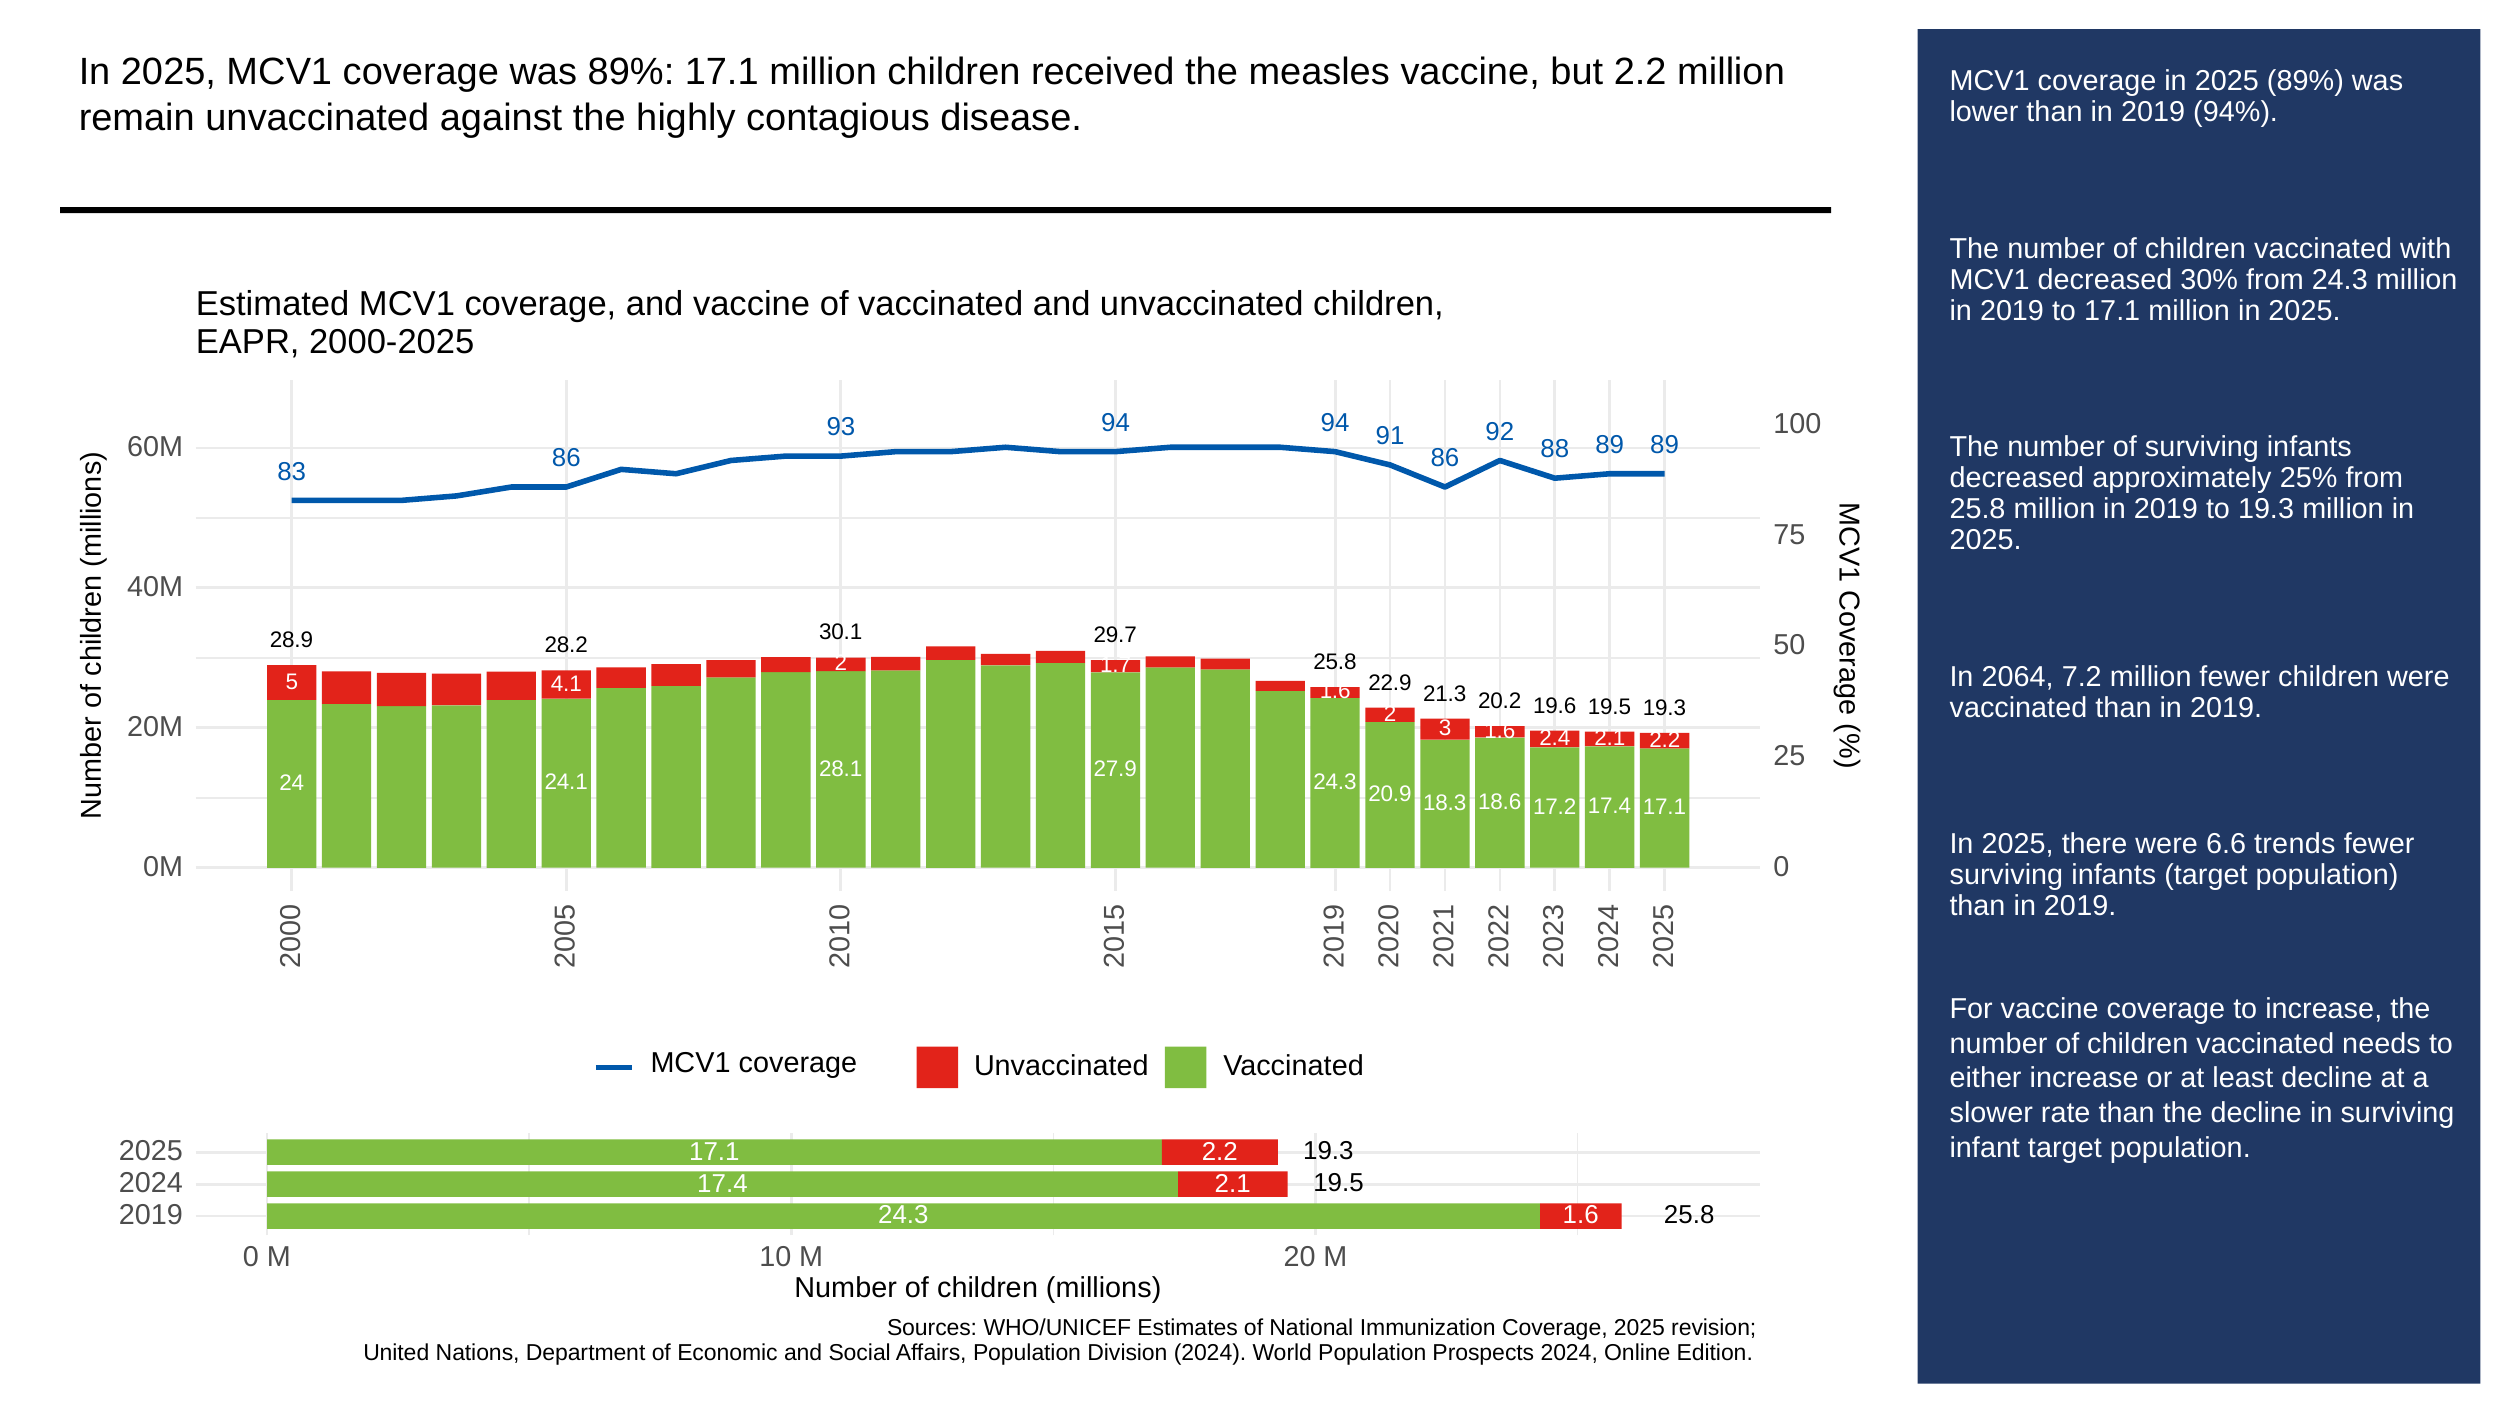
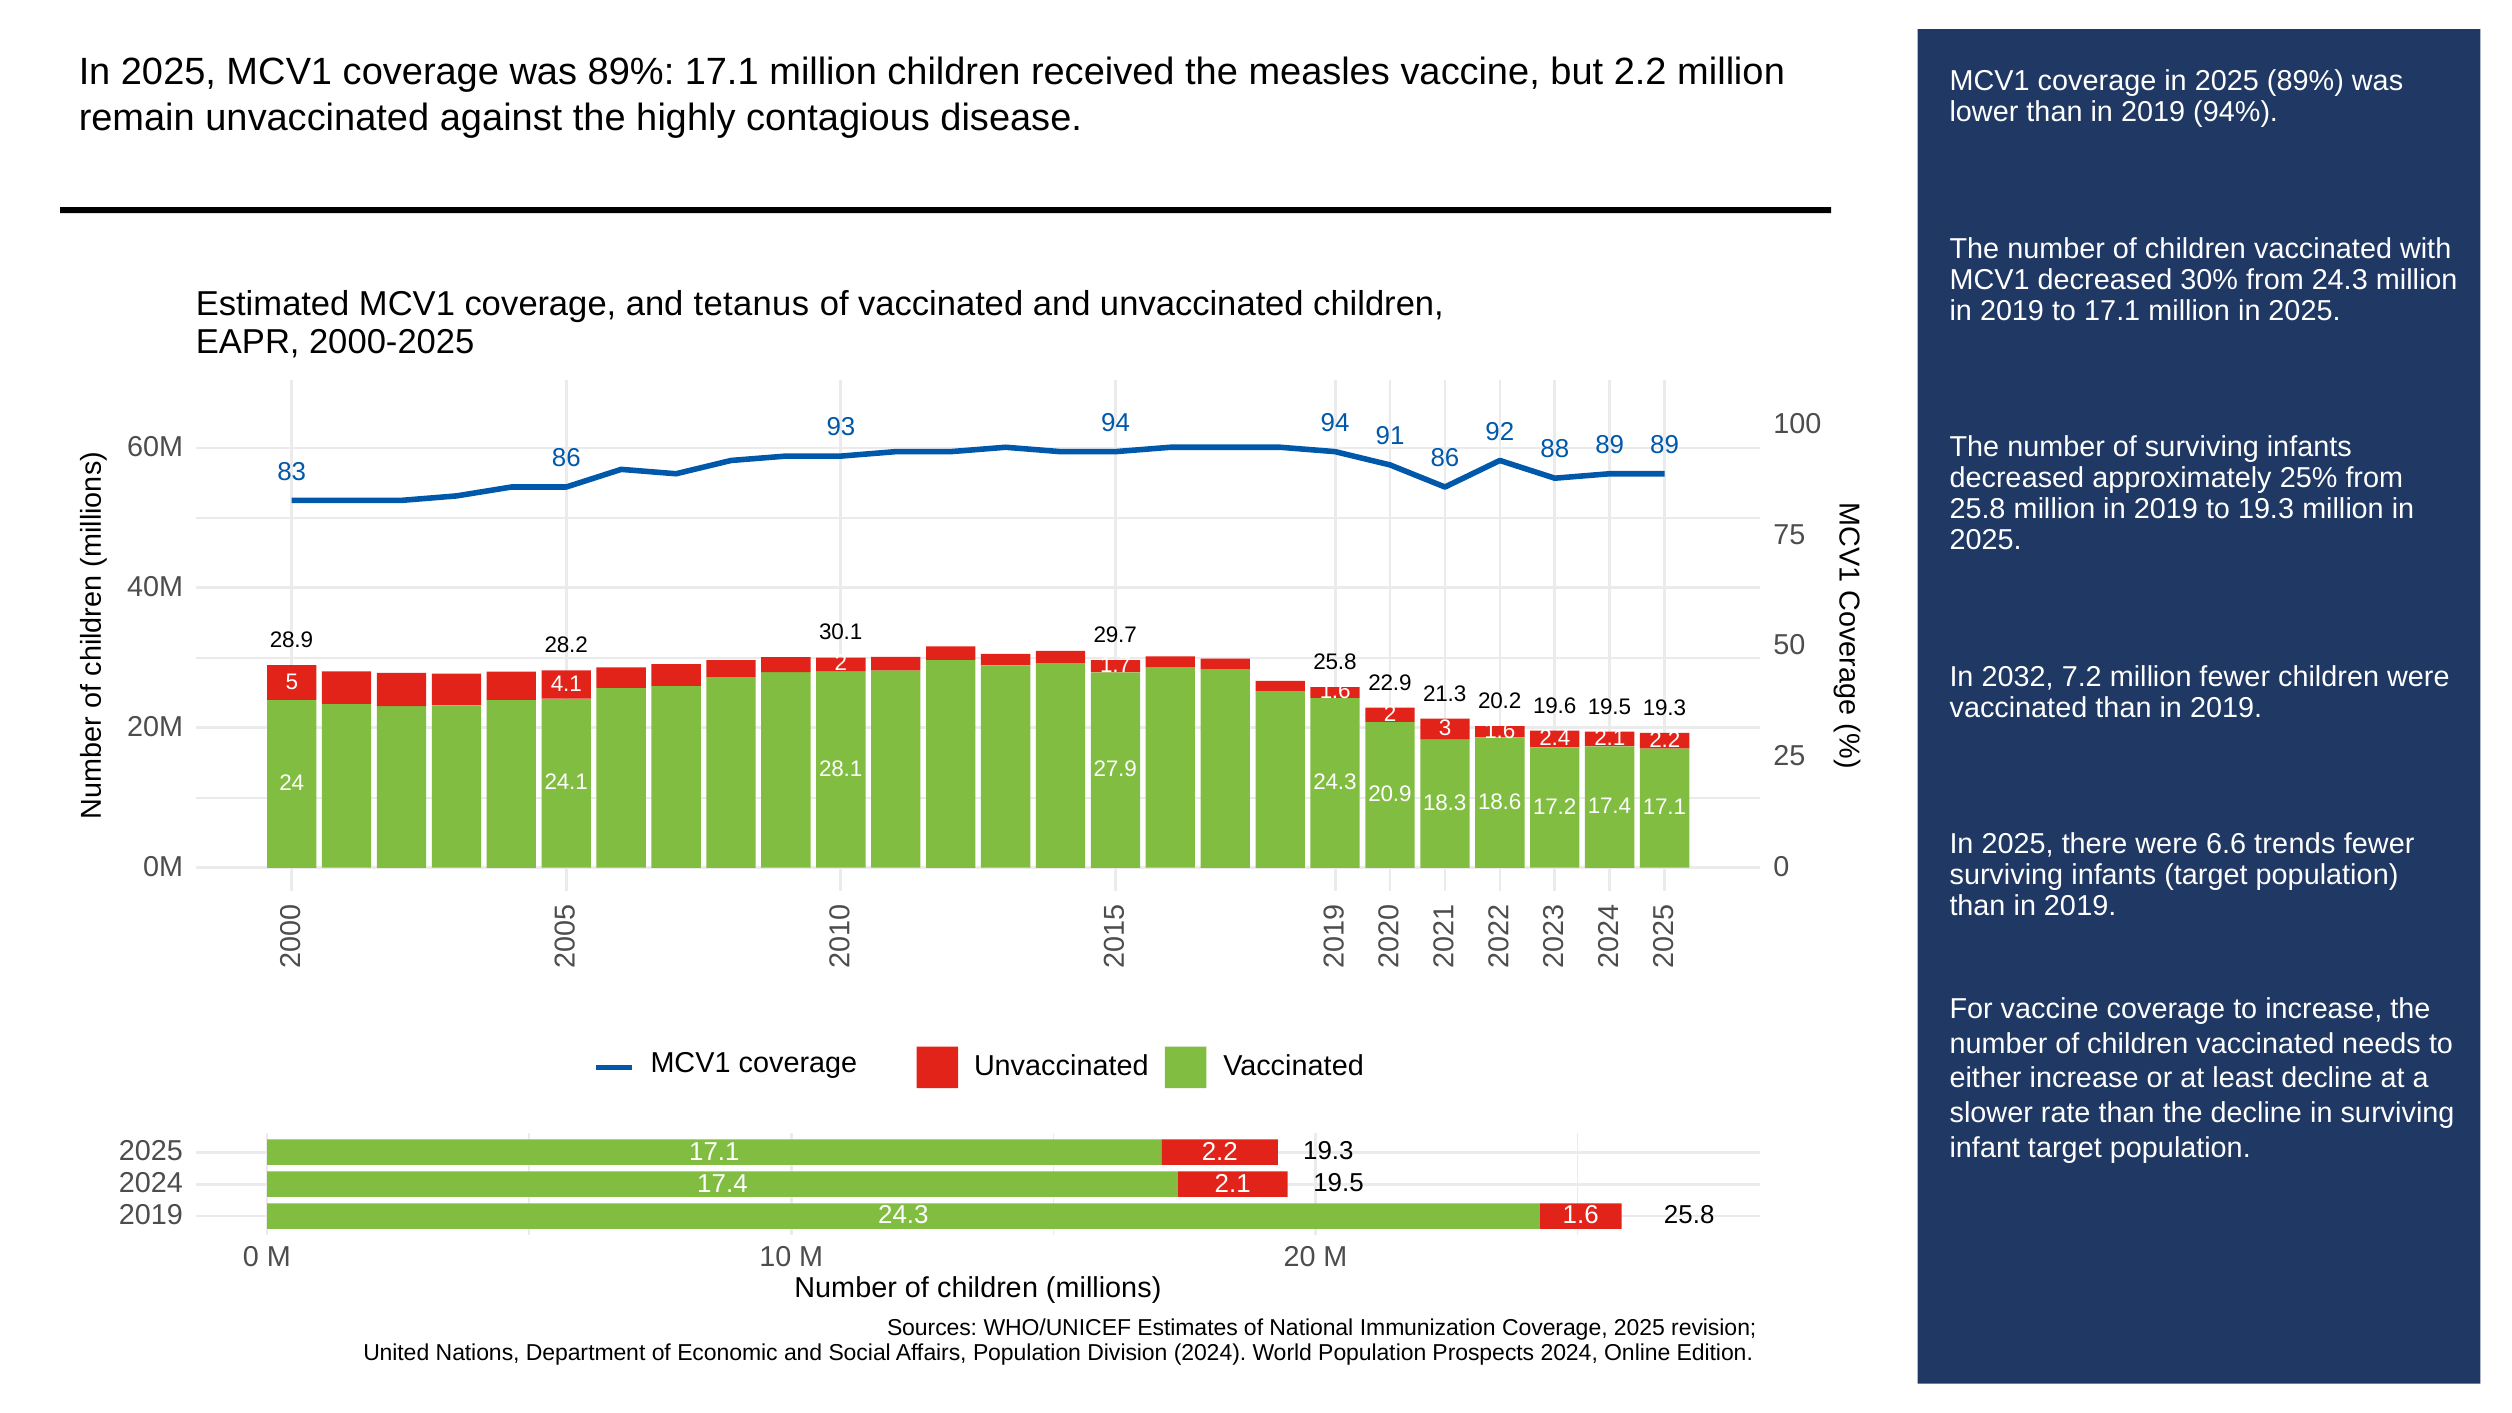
and vaccine: vaccine -> tetanus
2064: 2064 -> 2032
